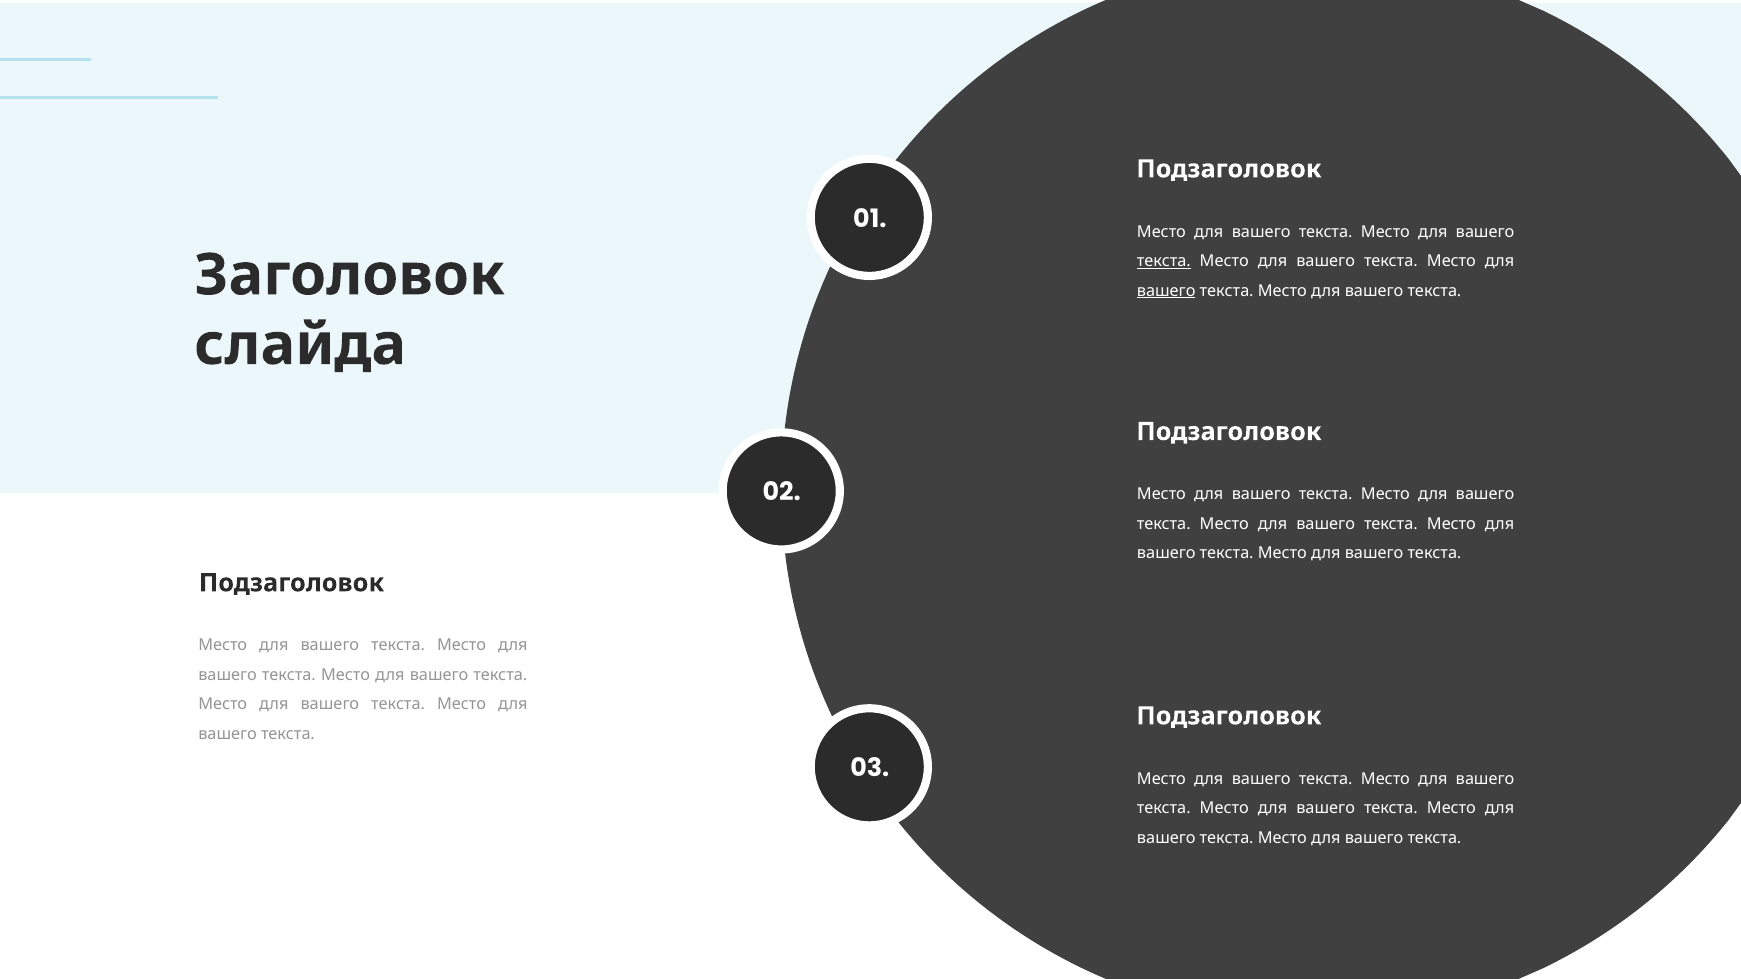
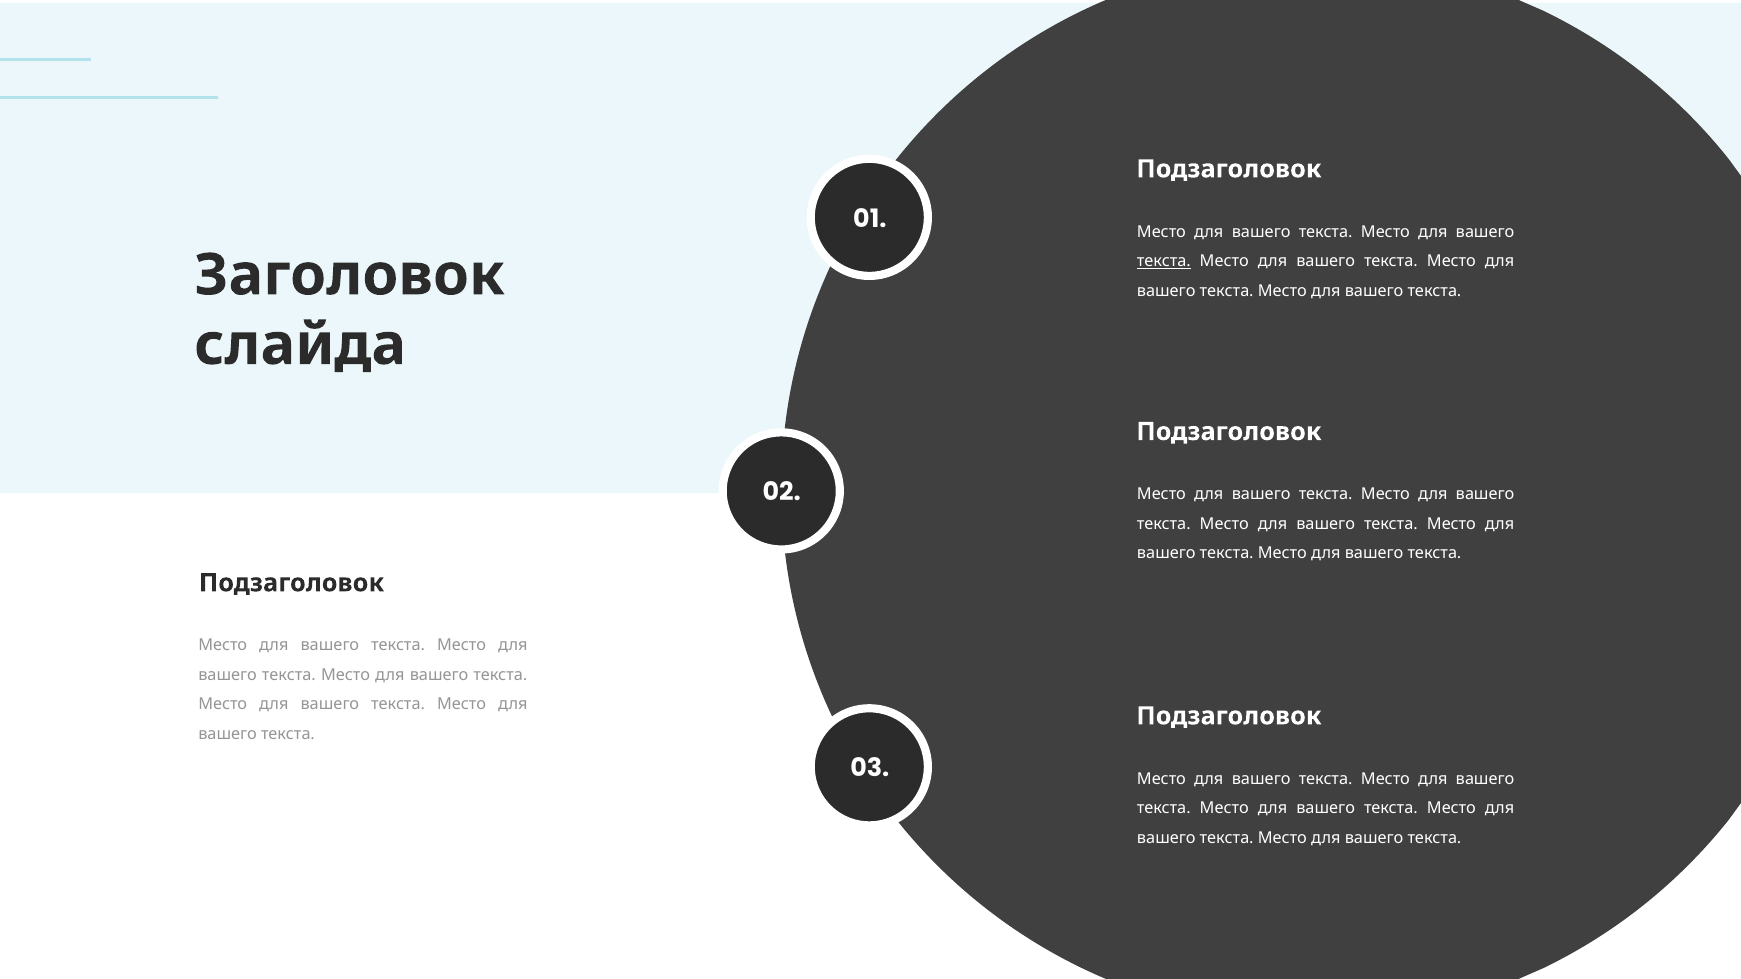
вашего at (1166, 291) underline: present -> none
